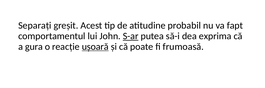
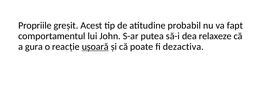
Separați: Separați -> Propriile
S-ar underline: present -> none
exprima: exprima -> relaxeze
frumoasă: frumoasă -> dezactiva
